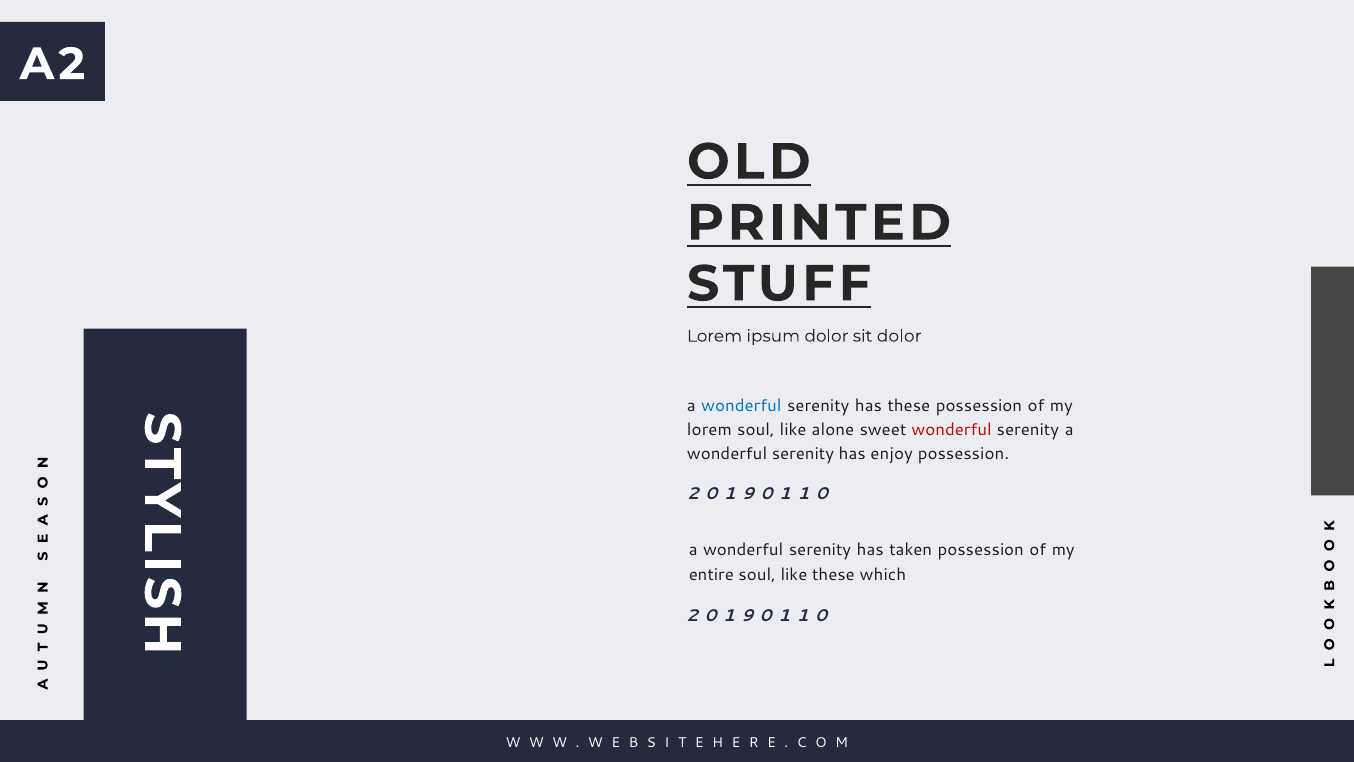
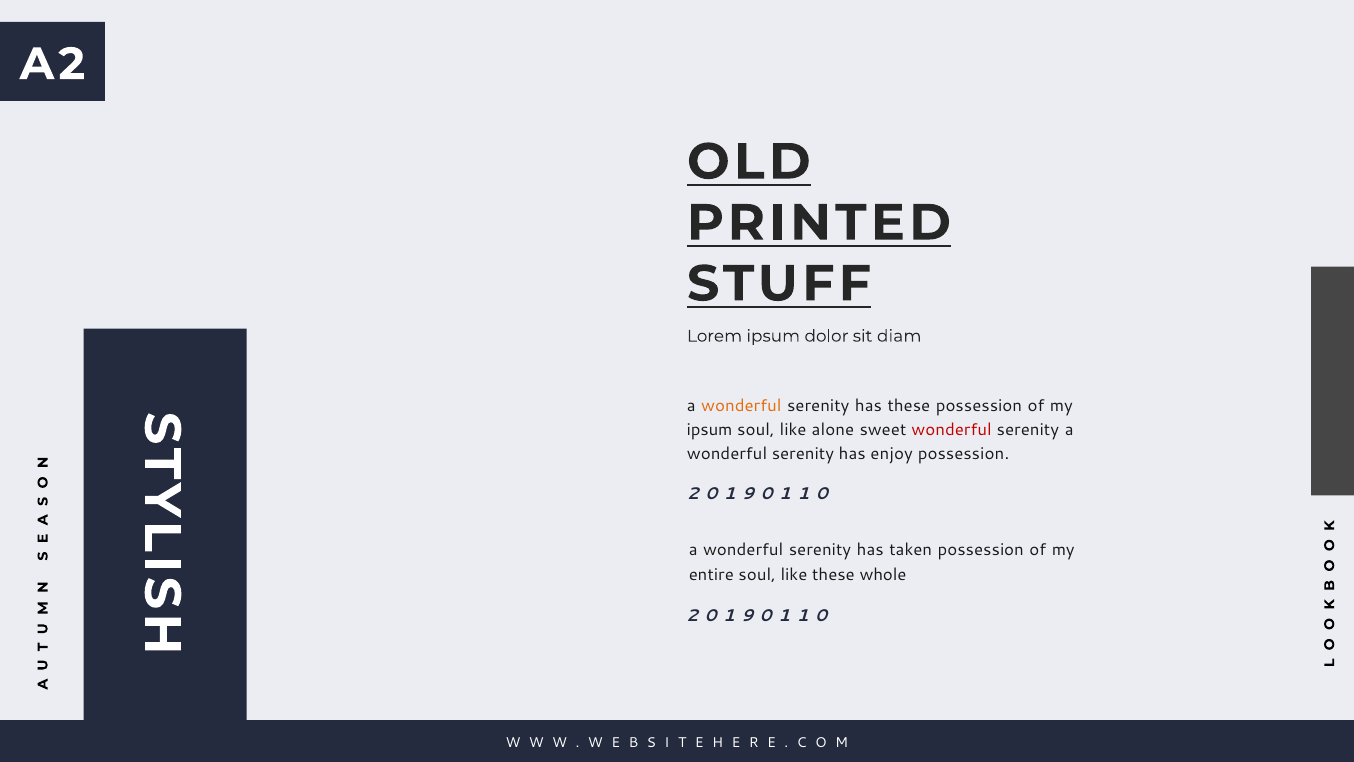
sit dolor: dolor -> diam
wonderful at (741, 405) colour: blue -> orange
lorem at (709, 430): lorem -> ipsum
which: which -> whole
